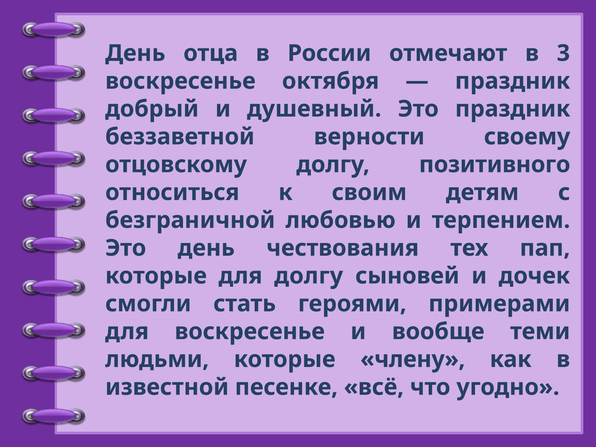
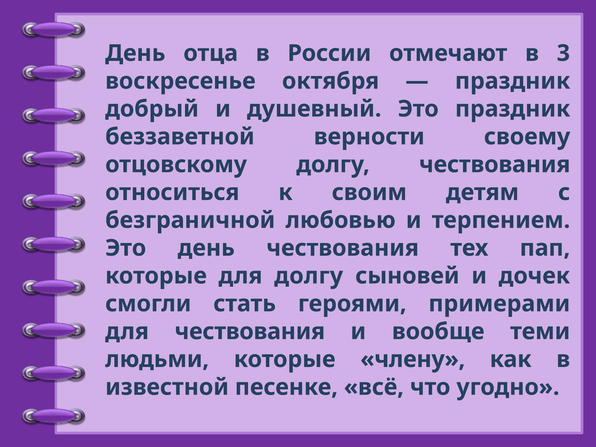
долгу позитивного: позитивного -> чествования
для воскресенье: воскресенье -> чествования
